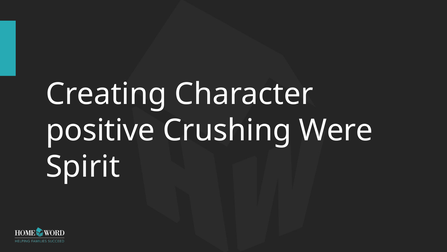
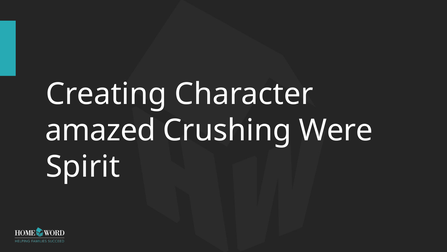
positive: positive -> amazed
